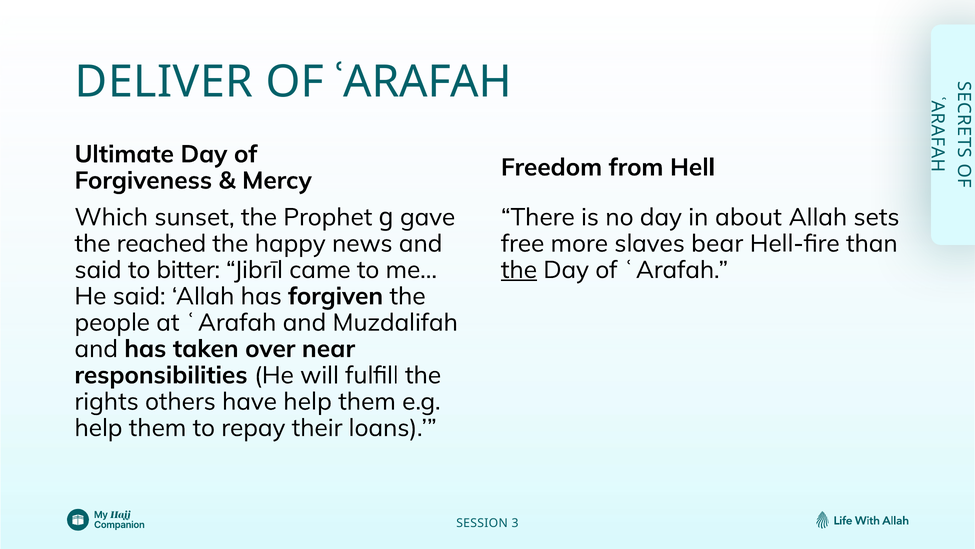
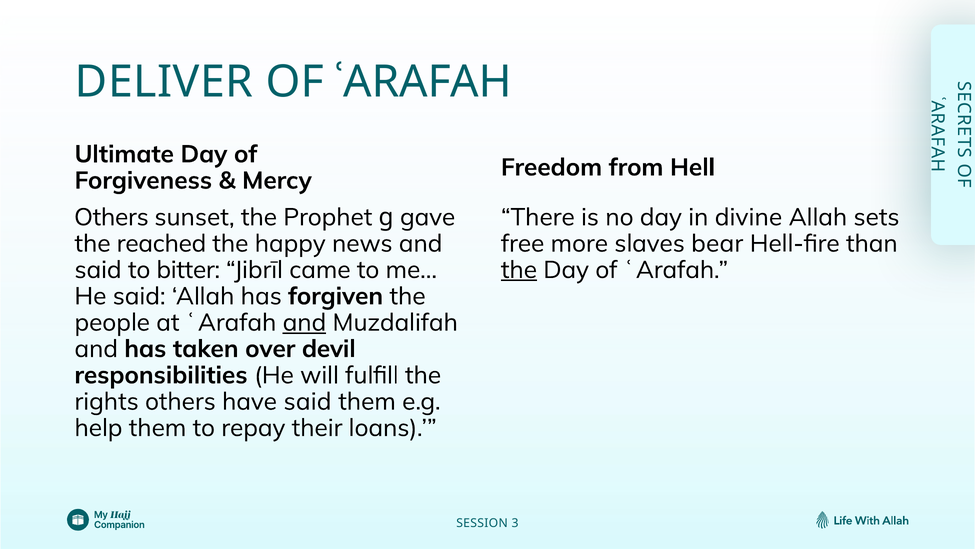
Which at (111, 217): Which -> Others
about: about -> divine
and at (304, 322) underline: none -> present
near: near -> devil
have help: help -> said
